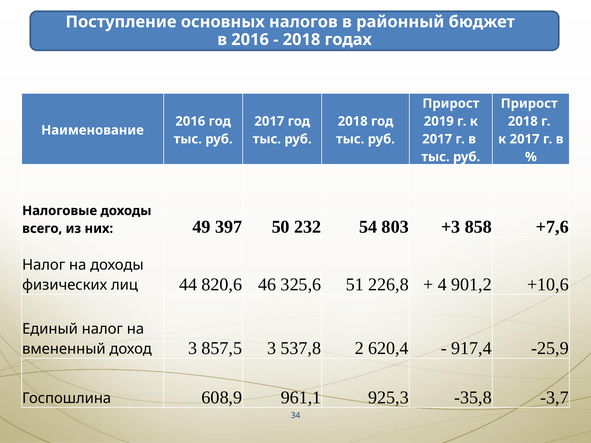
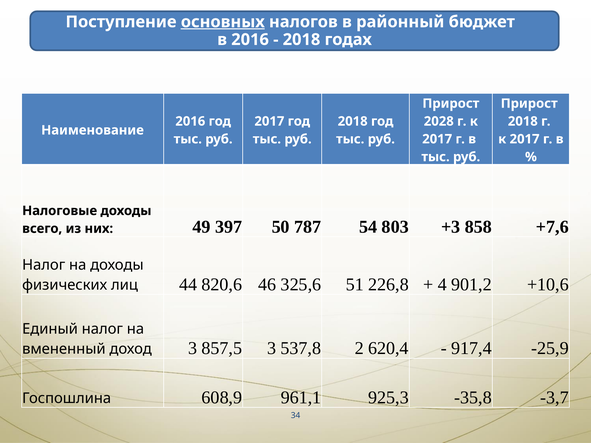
основных underline: none -> present
2019: 2019 -> 2028
232: 232 -> 787
